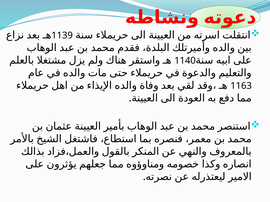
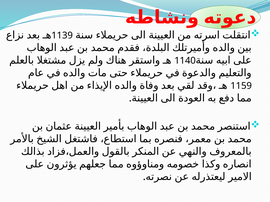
1163: 1163 -> 1159
